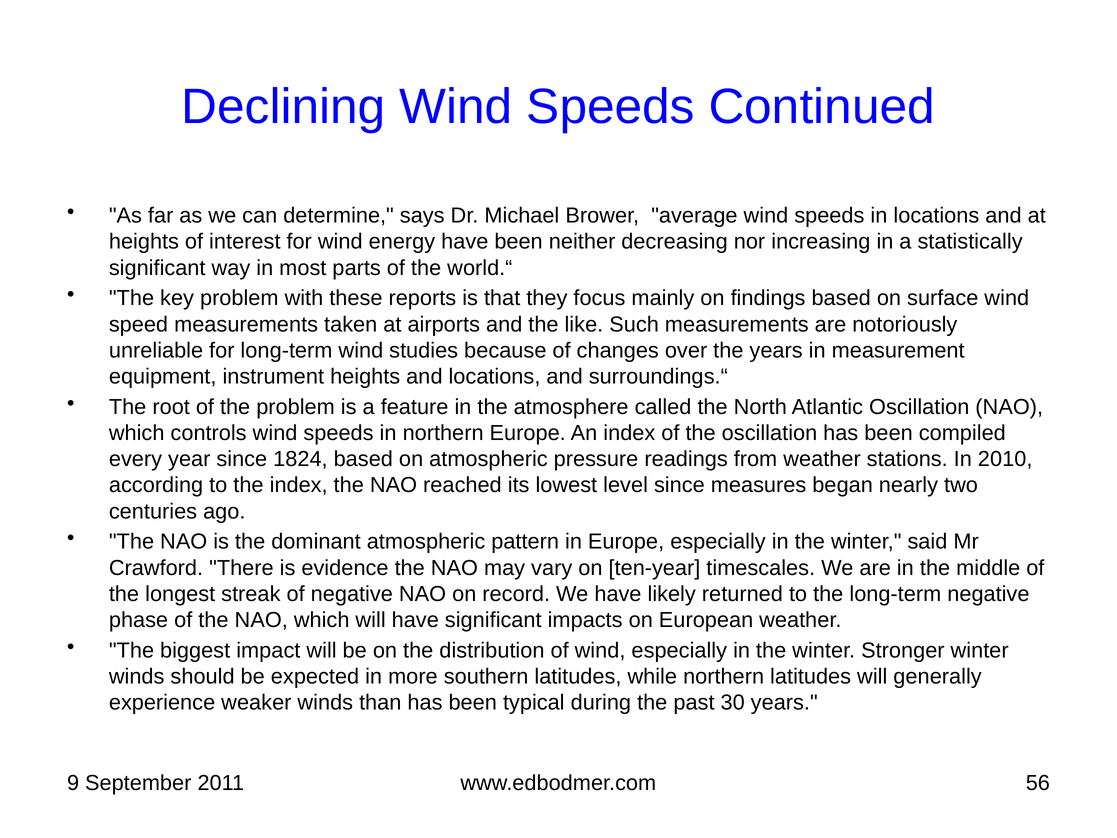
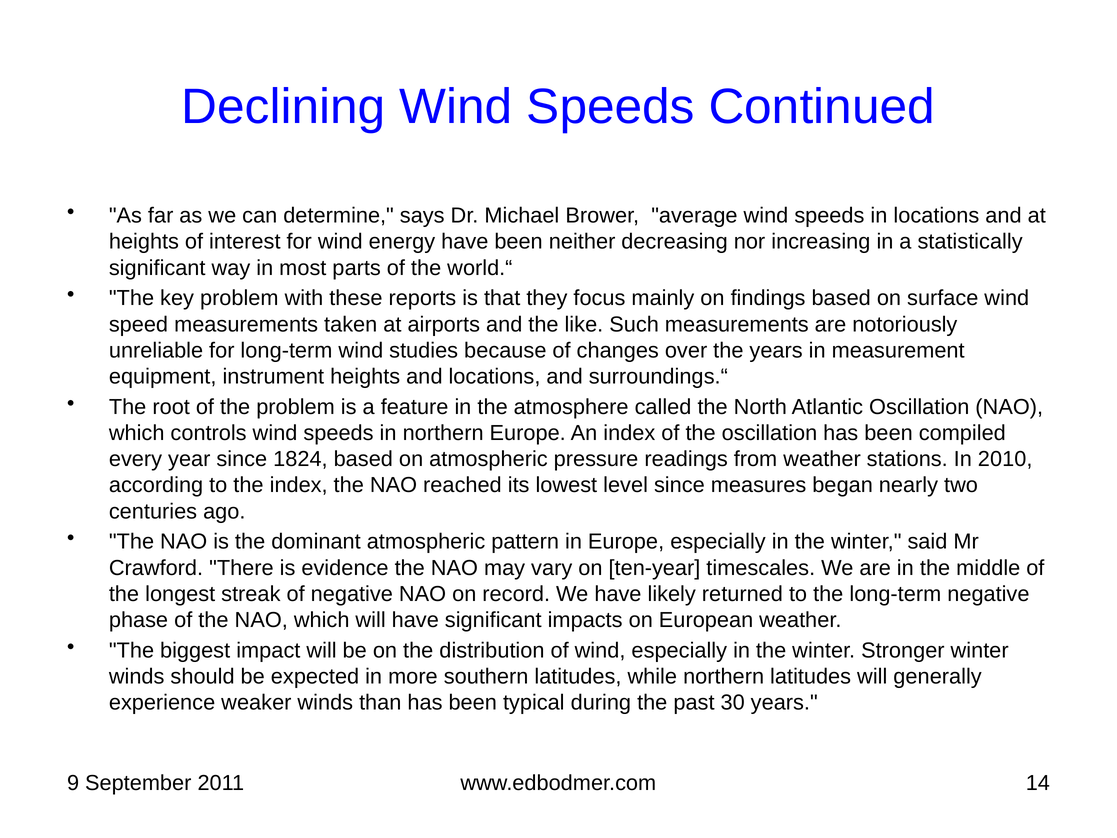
56: 56 -> 14
